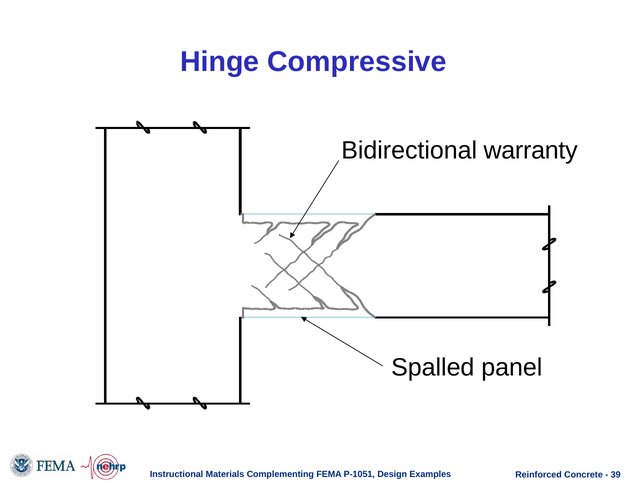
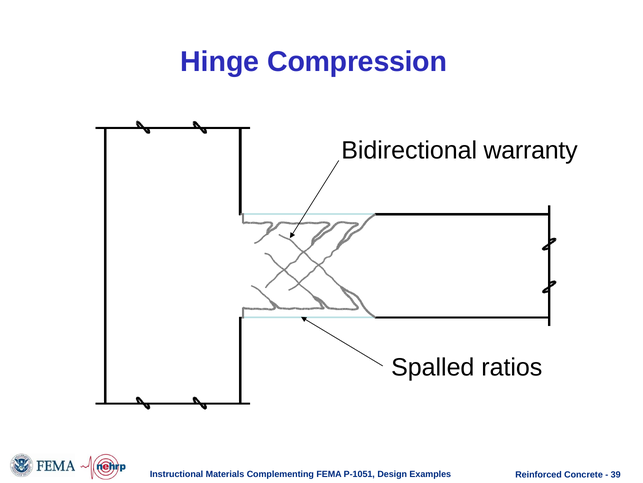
Compressive: Compressive -> Compression
panel: panel -> ratios
